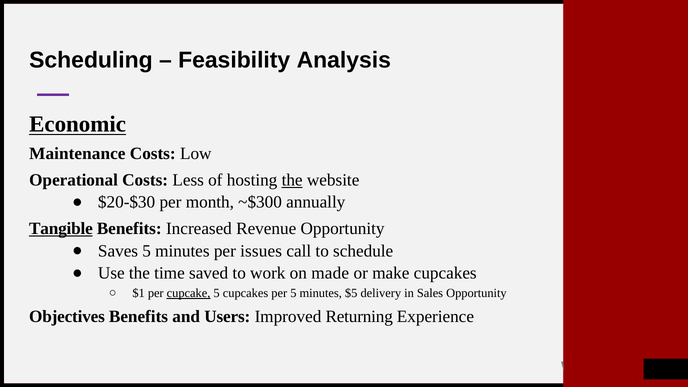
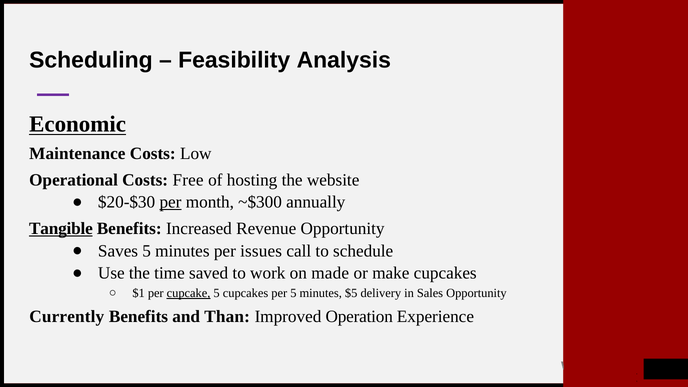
Less: Less -> Free
the at (292, 180) underline: present -> none
per at (170, 202) underline: none -> present
Objectives: Objectives -> Currently
Users: Users -> Than
Returning: Returning -> Operation
